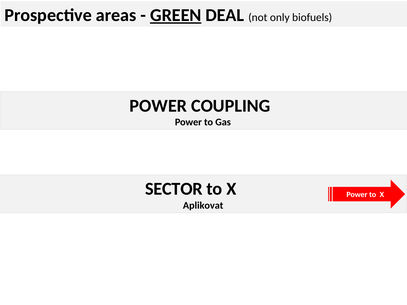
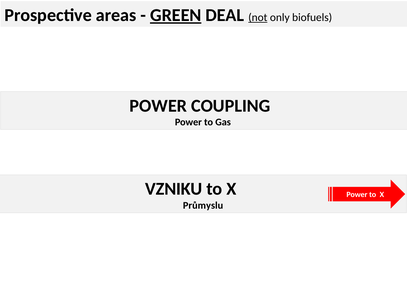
not underline: none -> present
SECTOR: SECTOR -> VZNIKU
Aplikovat: Aplikovat -> Průmyslu
